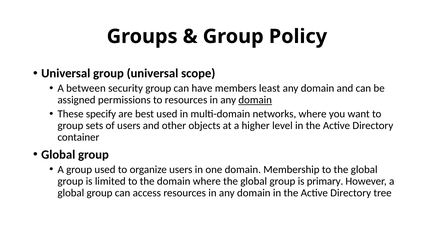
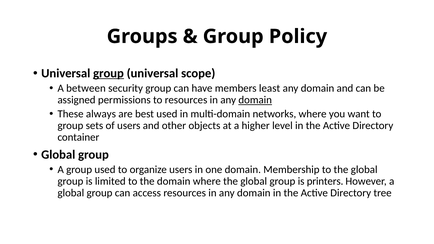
group at (108, 73) underline: none -> present
specify: specify -> always
primary: primary -> printers
